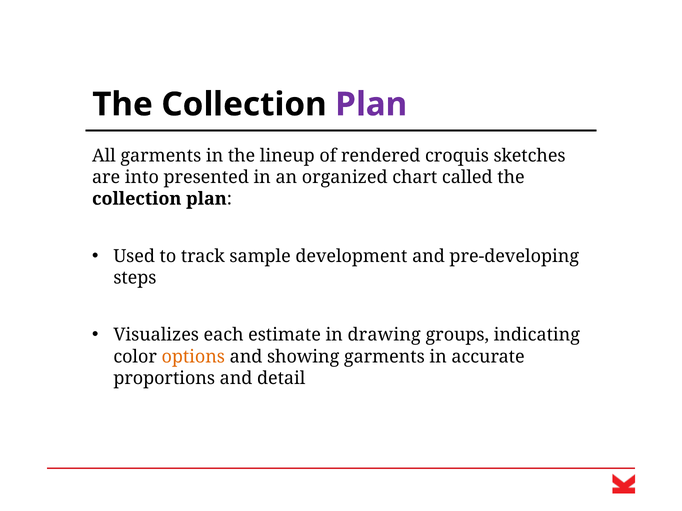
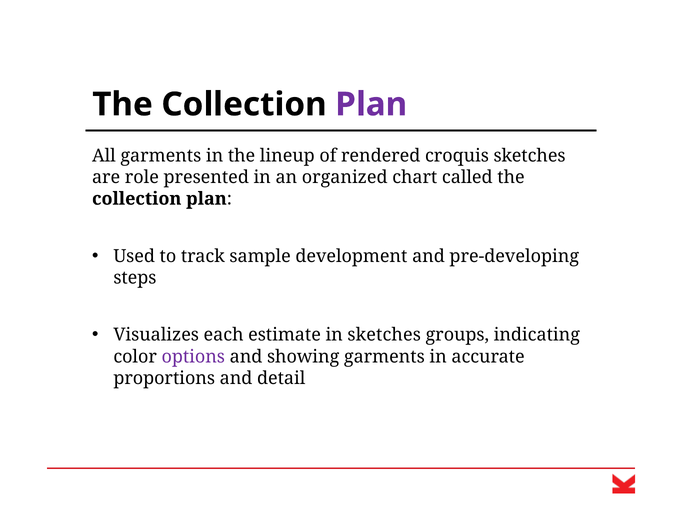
into: into -> role
in drawing: drawing -> sketches
options colour: orange -> purple
